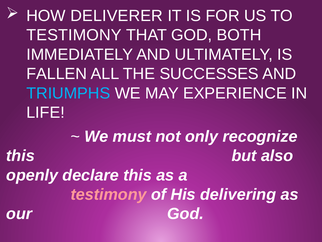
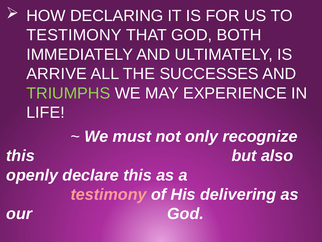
DELIVERER: DELIVERER -> DECLARING
FALLEN: FALLEN -> ARRIVE
TRIUMPHS colour: light blue -> light green
